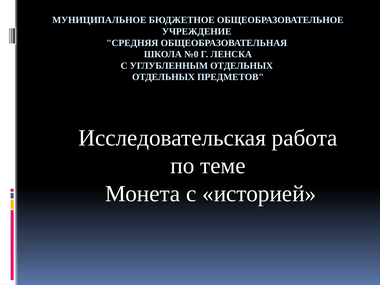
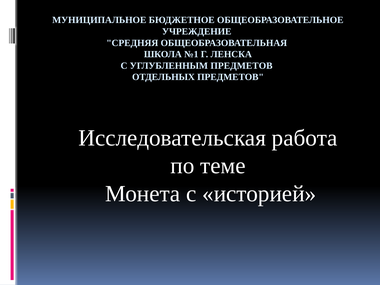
№0: №0 -> №1
УГЛУБЛЕННЫМ ОТДЕЛЬНЫХ: ОТДЕЛЬНЫХ -> ПРЕДМЕТОВ
